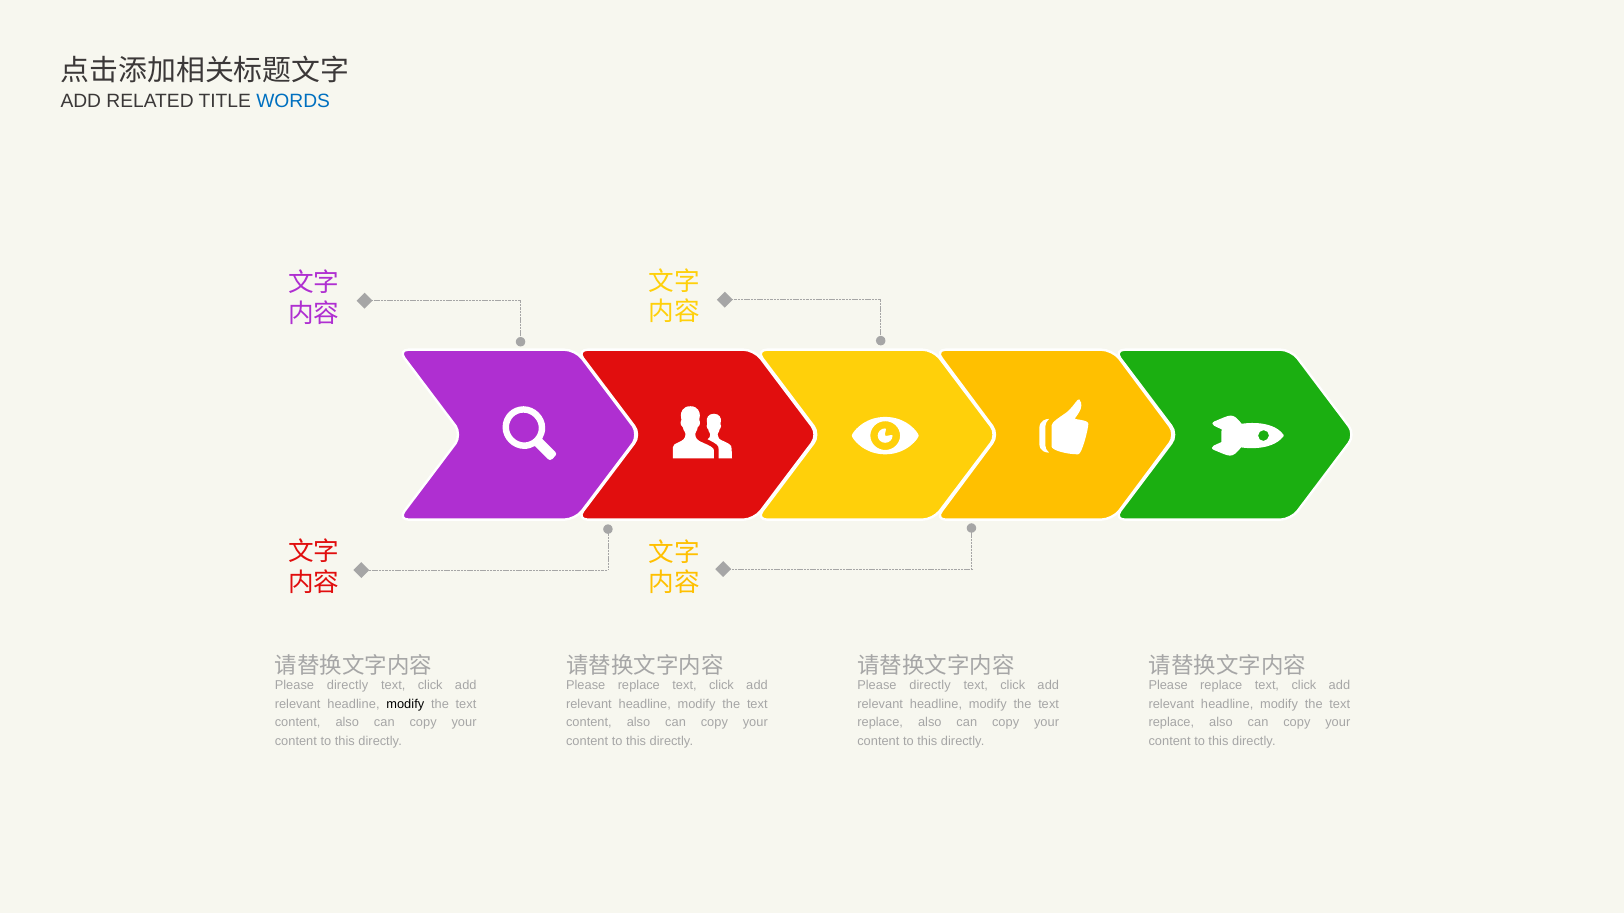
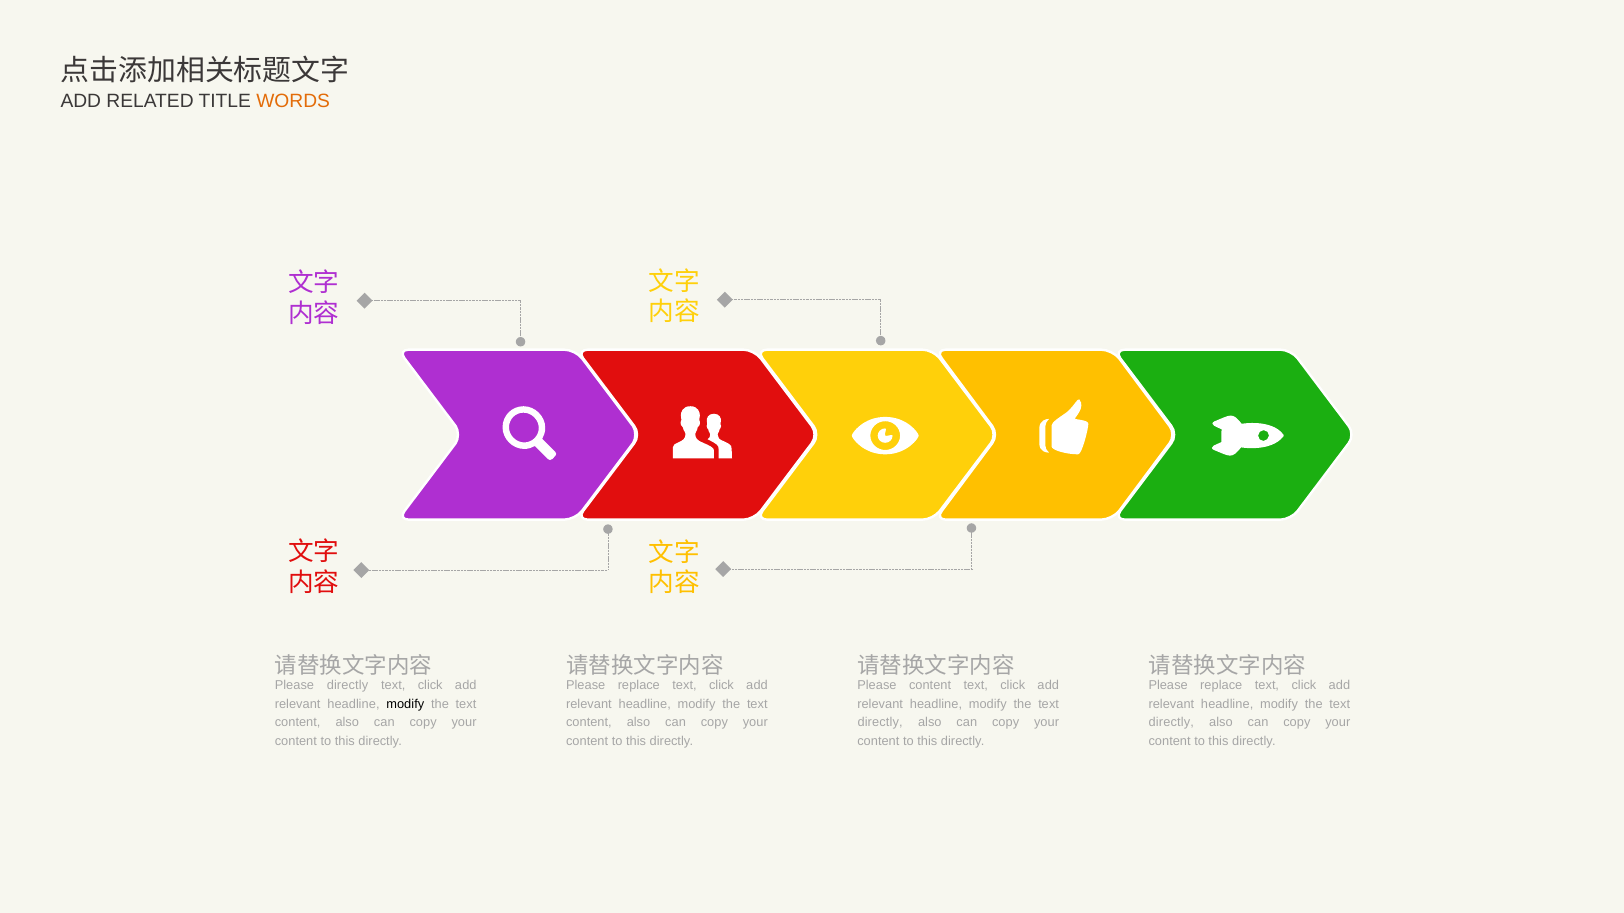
WORDS colour: blue -> orange
directly at (930, 686): directly -> content
replace at (880, 723): replace -> directly
replace at (1171, 723): replace -> directly
